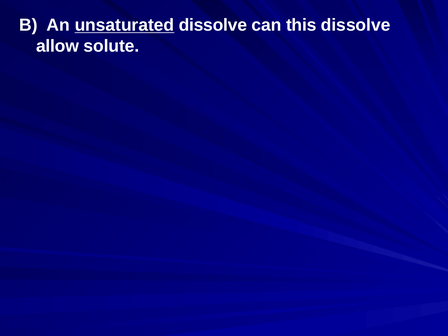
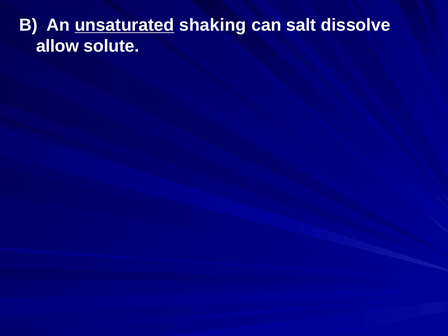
unsaturated dissolve: dissolve -> shaking
this: this -> salt
